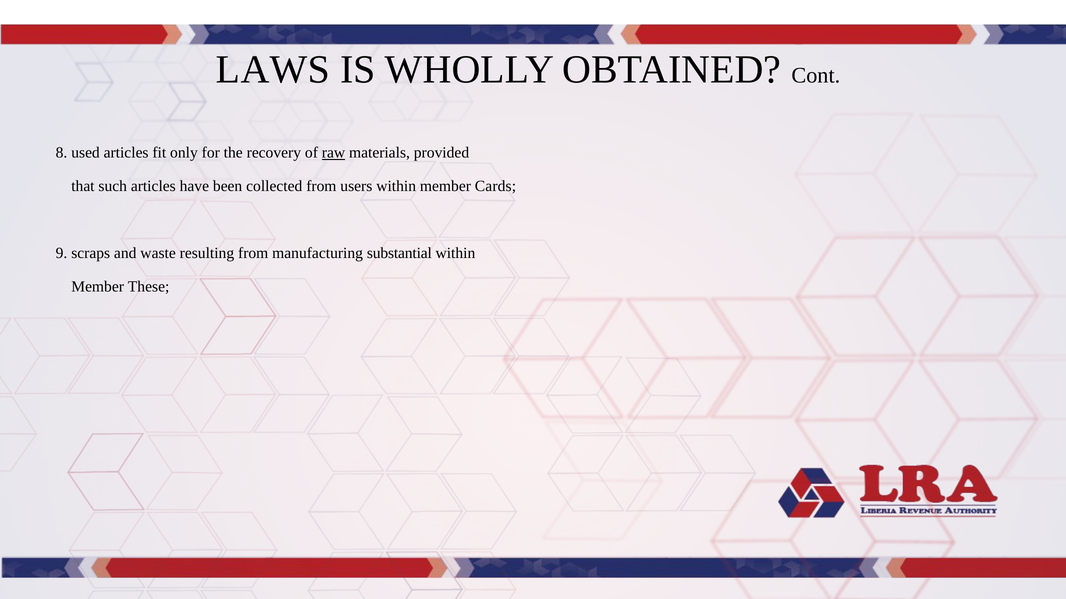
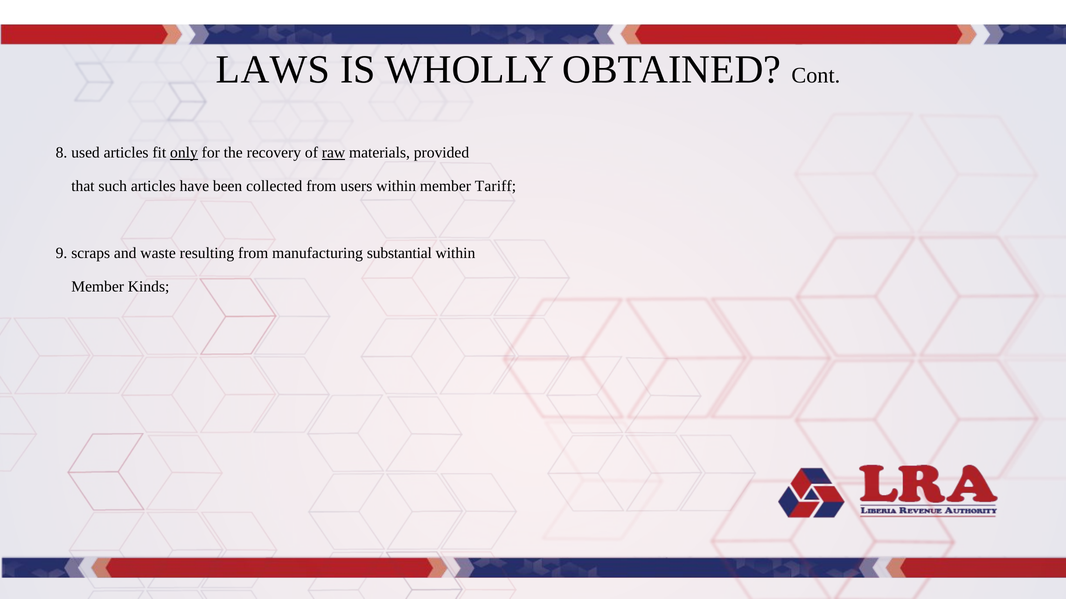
only underline: none -> present
Cards: Cards -> Tariff
These: These -> Kinds
